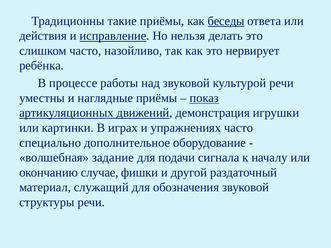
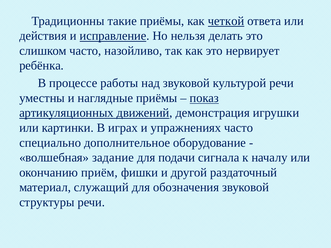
беседы: беседы -> четкой
случае: случае -> приём
